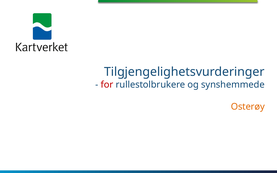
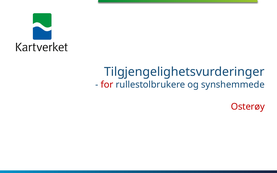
Osterøy colour: orange -> red
